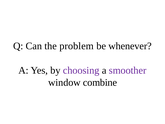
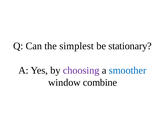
problem: problem -> simplest
whenever: whenever -> stationary
smoother colour: purple -> blue
